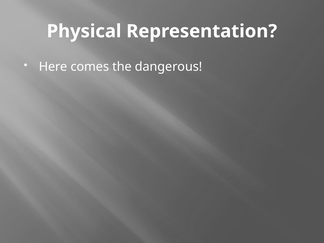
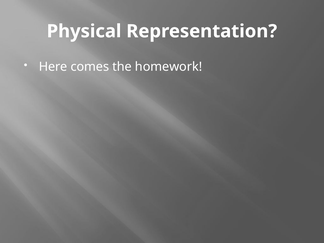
dangerous: dangerous -> homework
